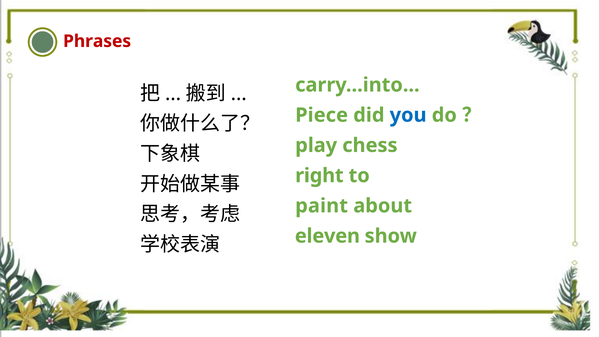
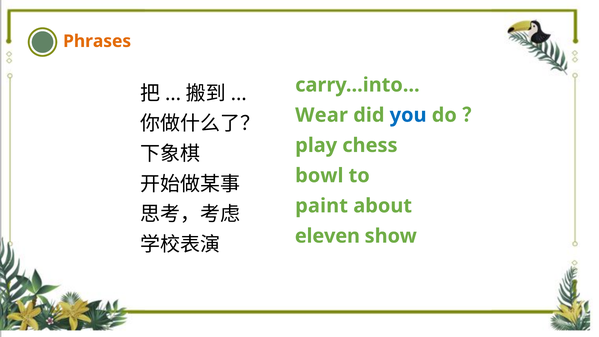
Phrases colour: red -> orange
Piece: Piece -> Wear
right: right -> bowl
